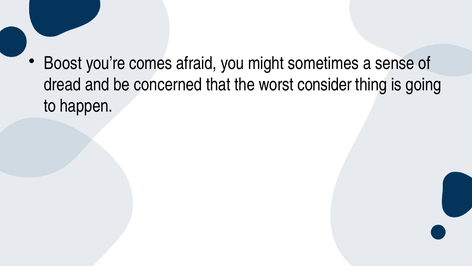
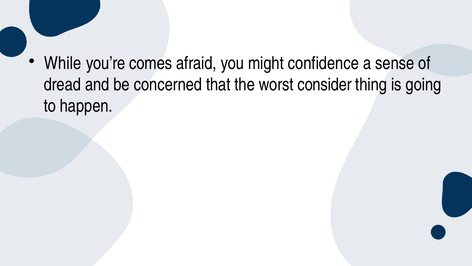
Boost: Boost -> While
sometimes: sometimes -> confidence
